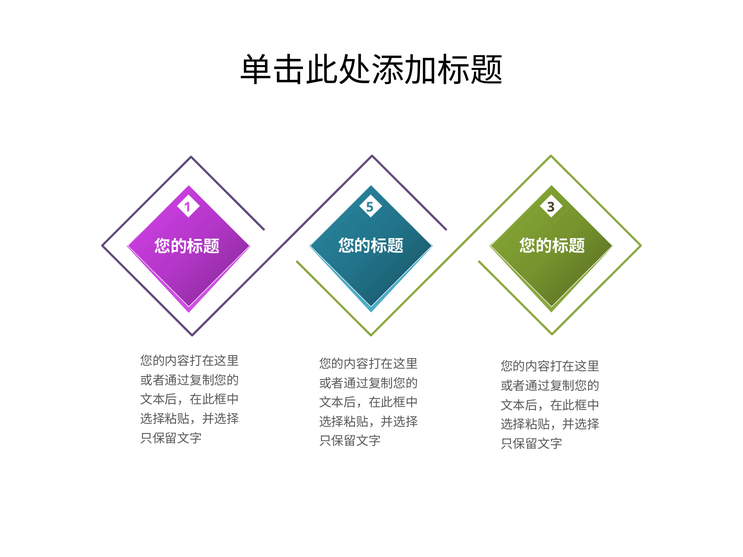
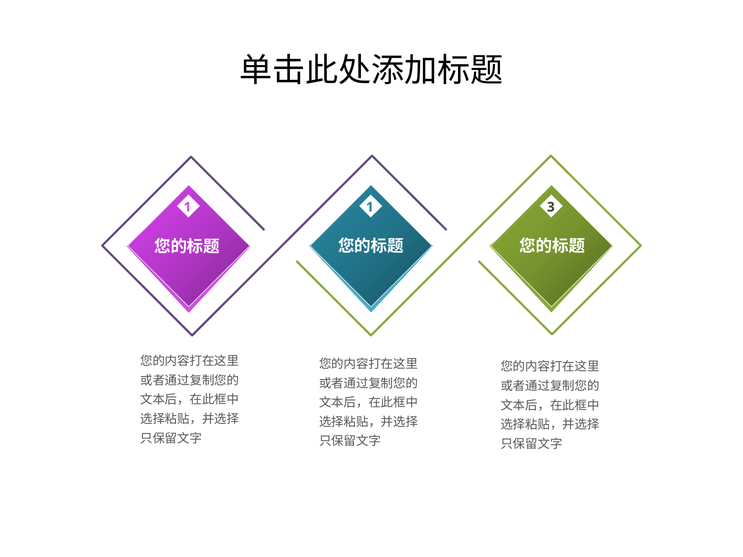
1 5: 5 -> 1
